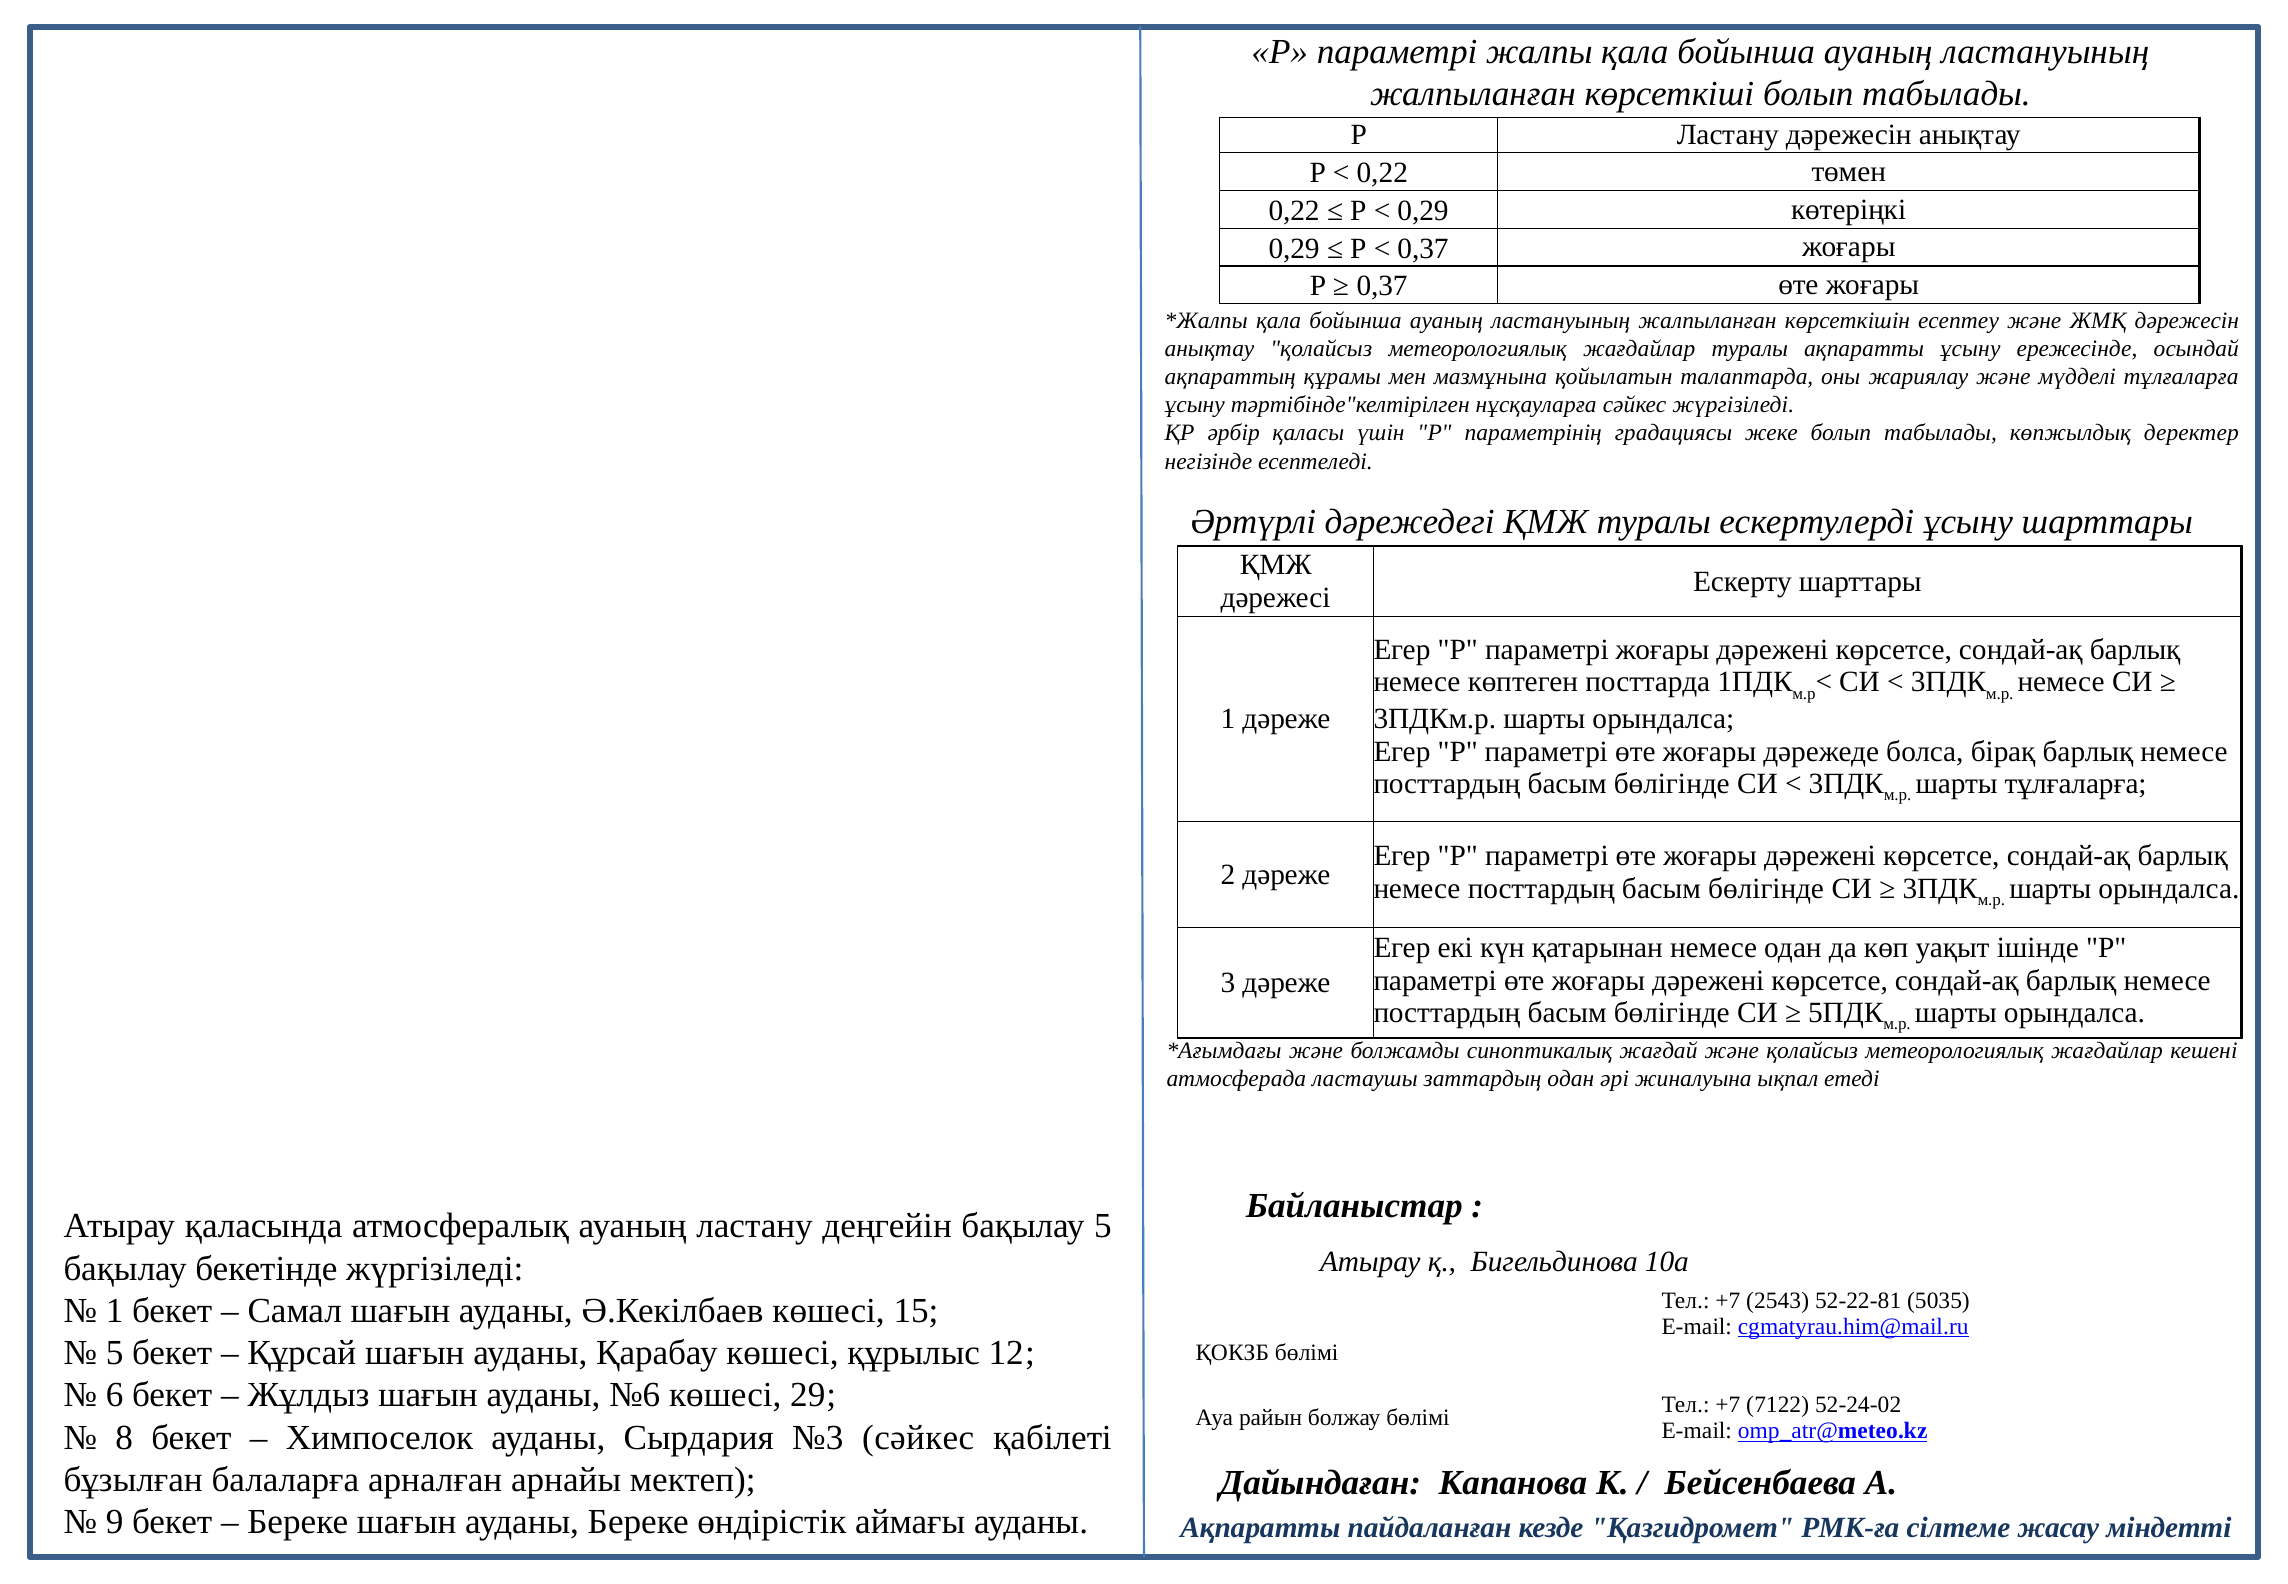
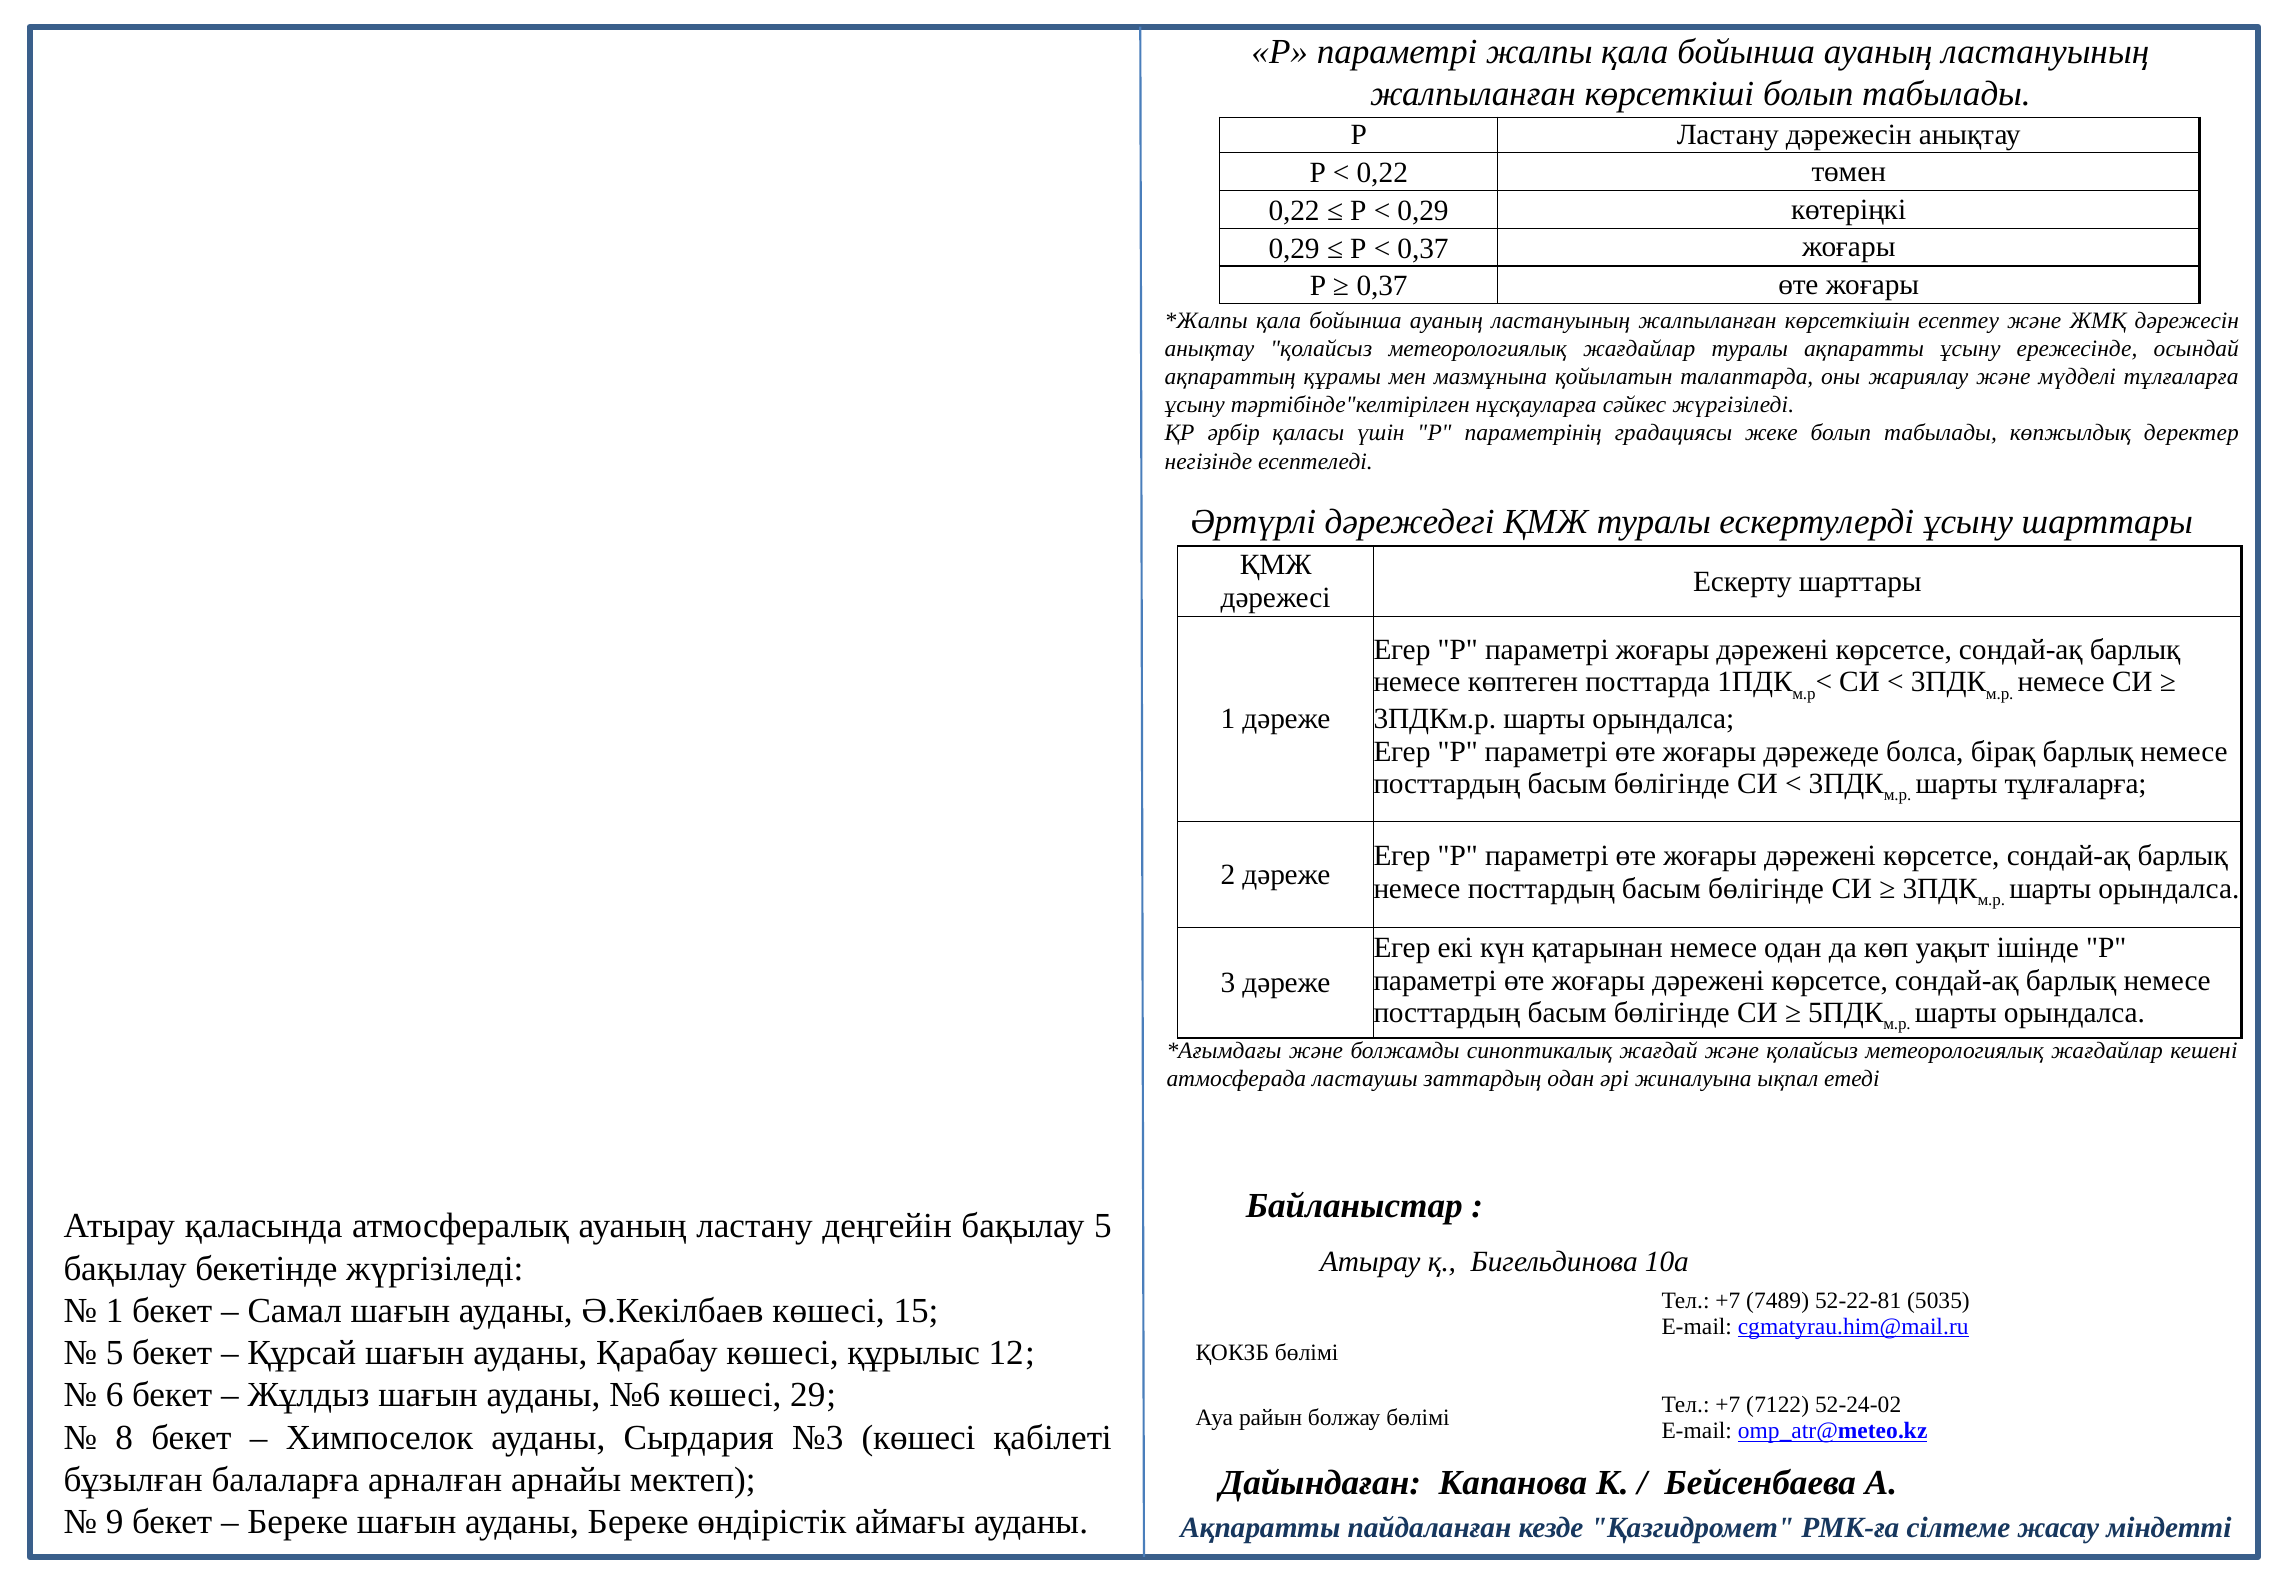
2543: 2543 -> 7489
№3 сәйкес: сәйкес -> көшесі
